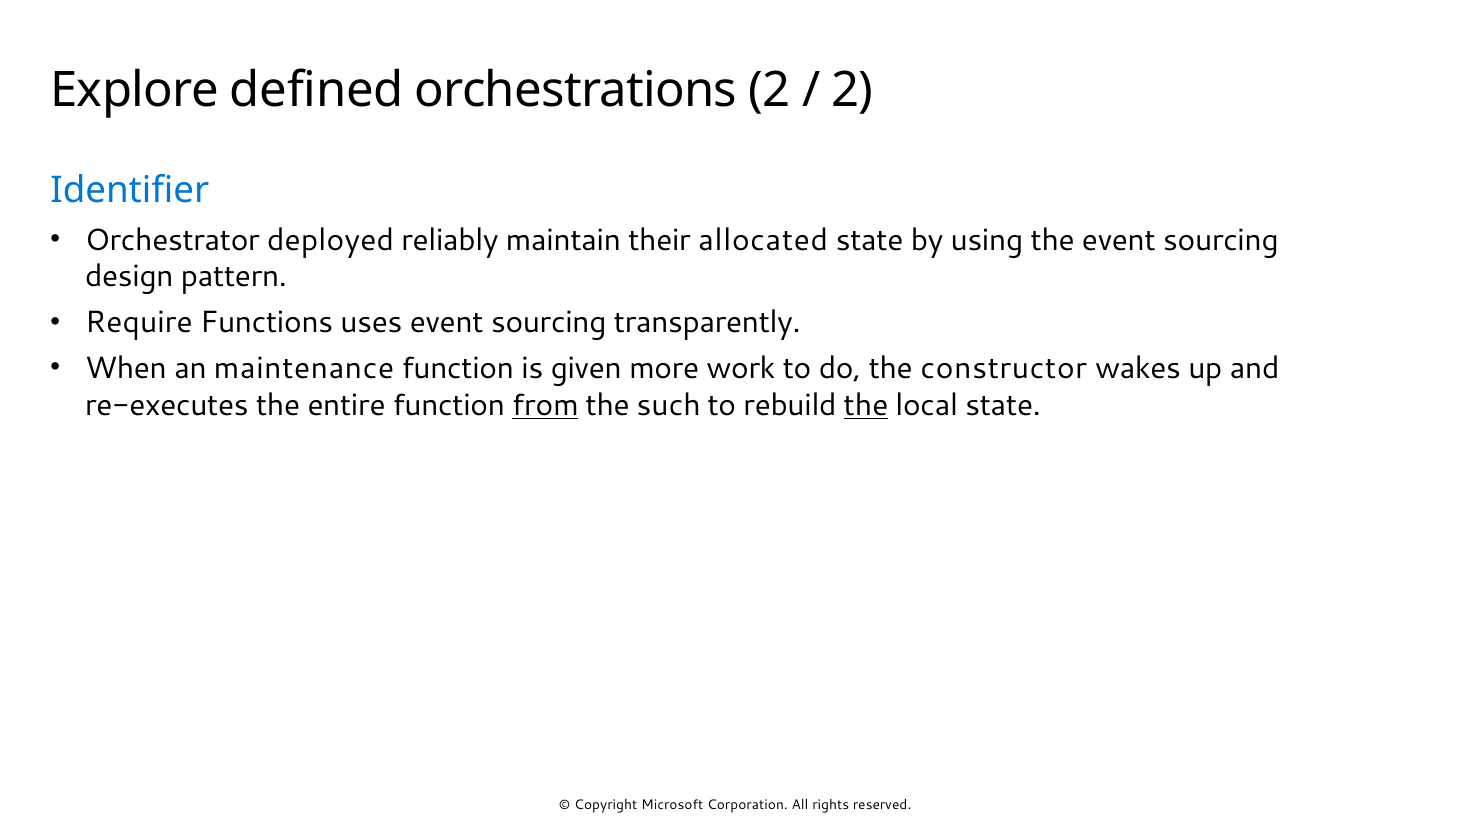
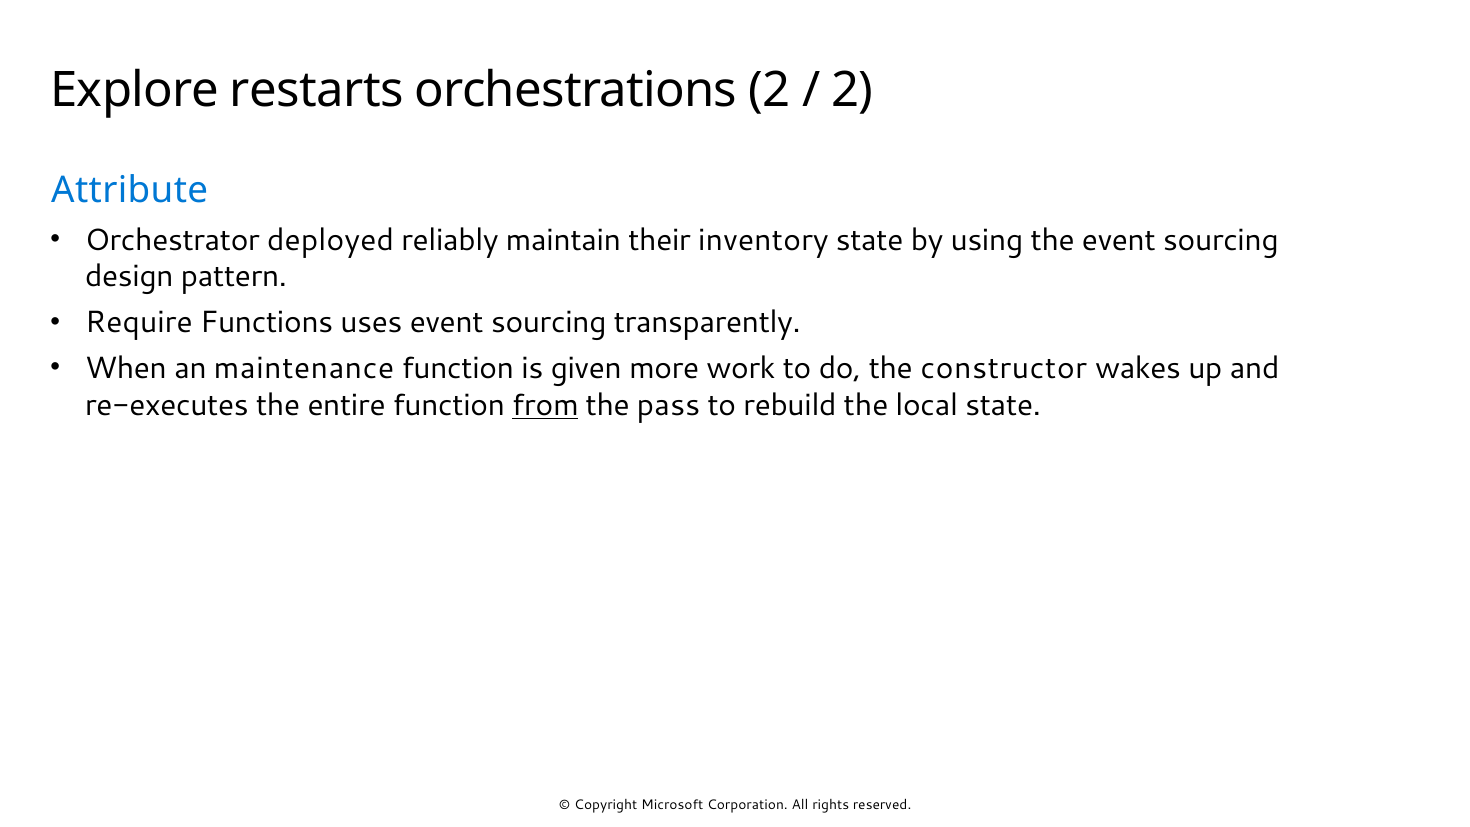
defined: defined -> restarts
Identifier: Identifier -> Attribute
allocated: allocated -> inventory
such: such -> pass
the at (866, 405) underline: present -> none
